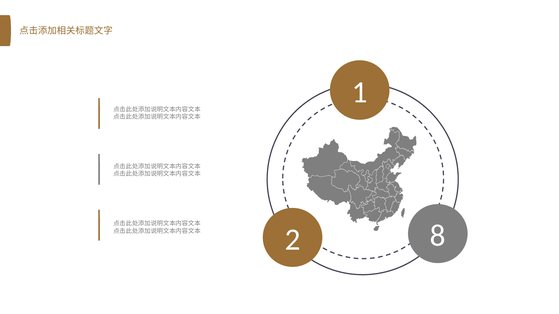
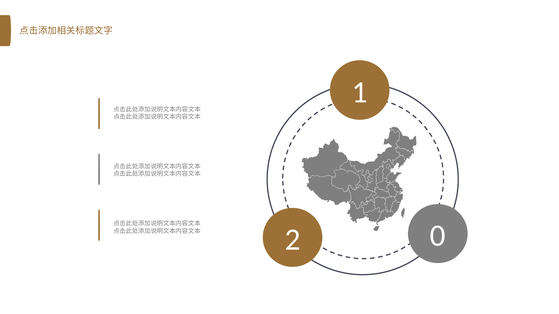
8: 8 -> 0
